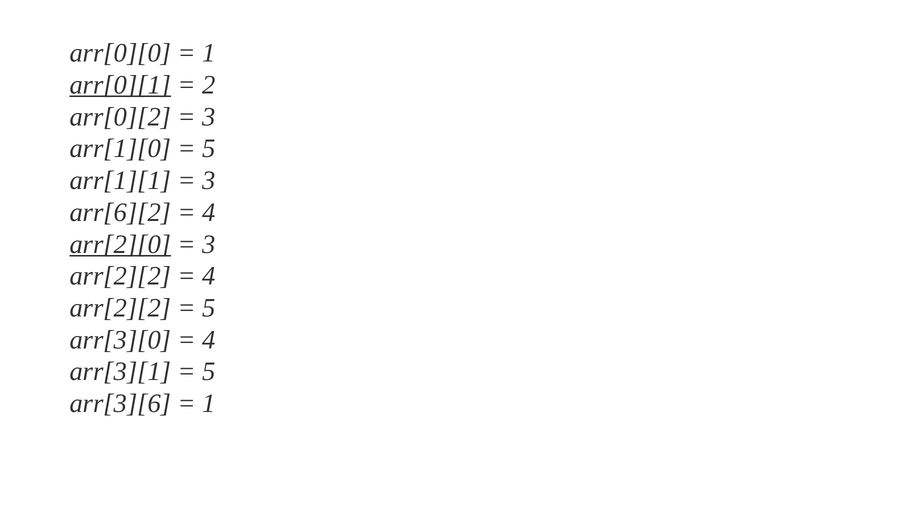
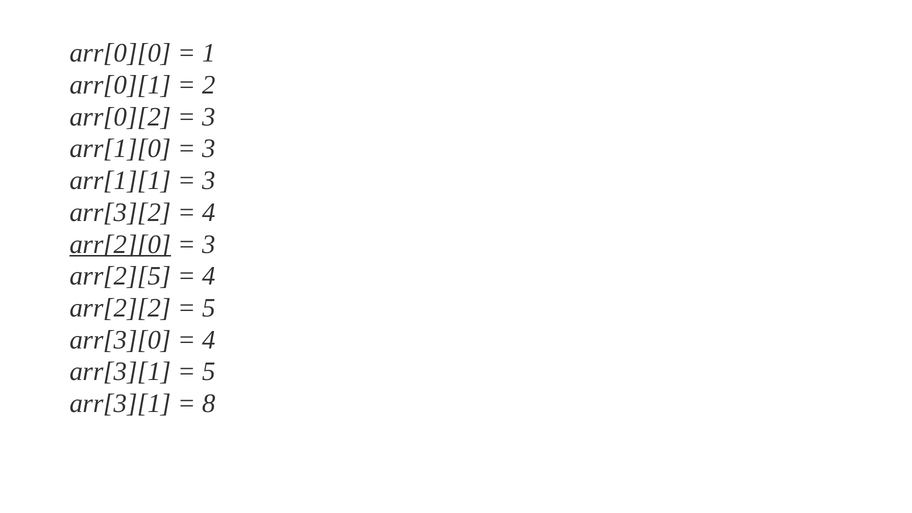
arr[0][1 underline: present -> none
5 at (209, 149): 5 -> 3
arr[6][2: arr[6][2 -> arr[3][2
arr[2][2 at (120, 276): arr[2][2 -> arr[2][5
arr[3][6 at (120, 404): arr[3][6 -> arr[3][1
1 at (209, 404): 1 -> 8
